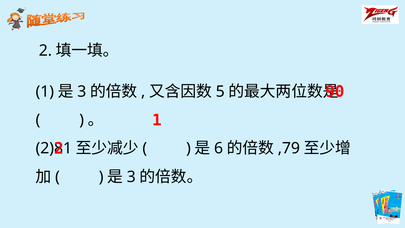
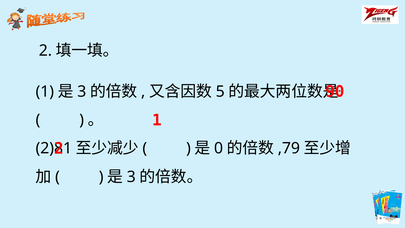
6: 6 -> 0
